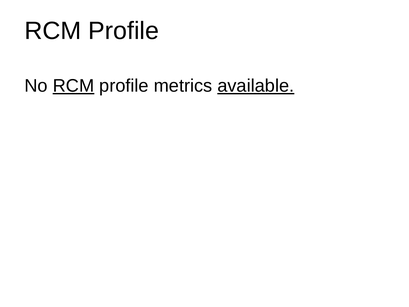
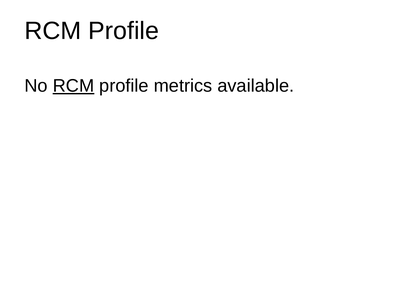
available underline: present -> none
